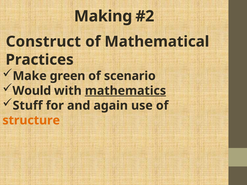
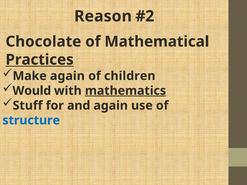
Making: Making -> Reason
Construct: Construct -> Chocolate
Practices underline: none -> present
Make green: green -> again
scenario: scenario -> children
structure colour: orange -> blue
